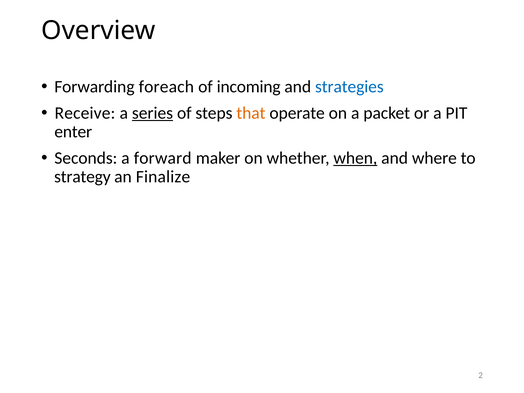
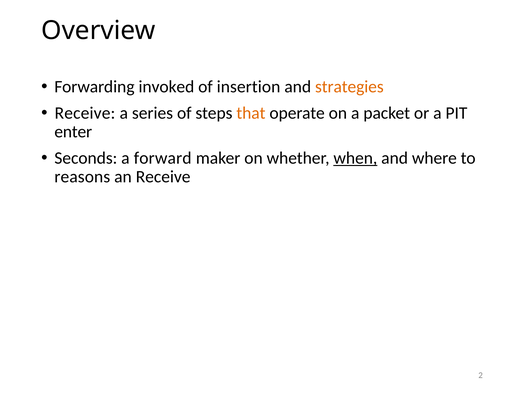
foreach: foreach -> invoked
incoming: incoming -> insertion
strategies colour: blue -> orange
series underline: present -> none
strategy: strategy -> reasons
an Finalize: Finalize -> Receive
